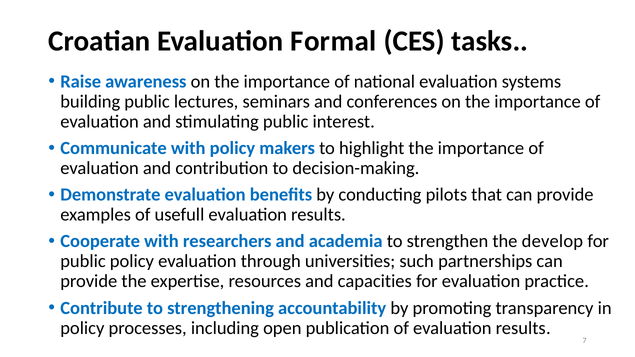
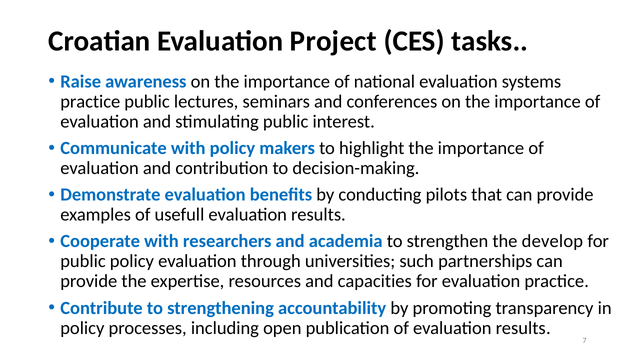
Formal: Formal -> Project
building at (90, 102): building -> practice
